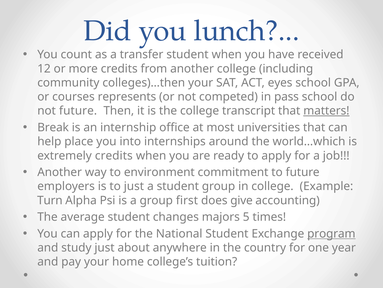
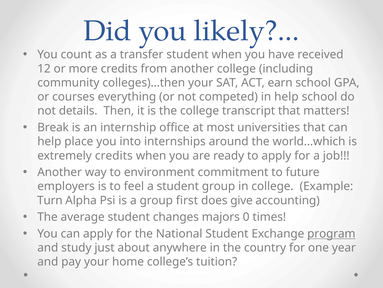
lunch: lunch -> likely
eyes: eyes -> earn
represents: represents -> everything
in pass: pass -> help
not future: future -> details
matters underline: present -> none
to just: just -> feel
5: 5 -> 0
